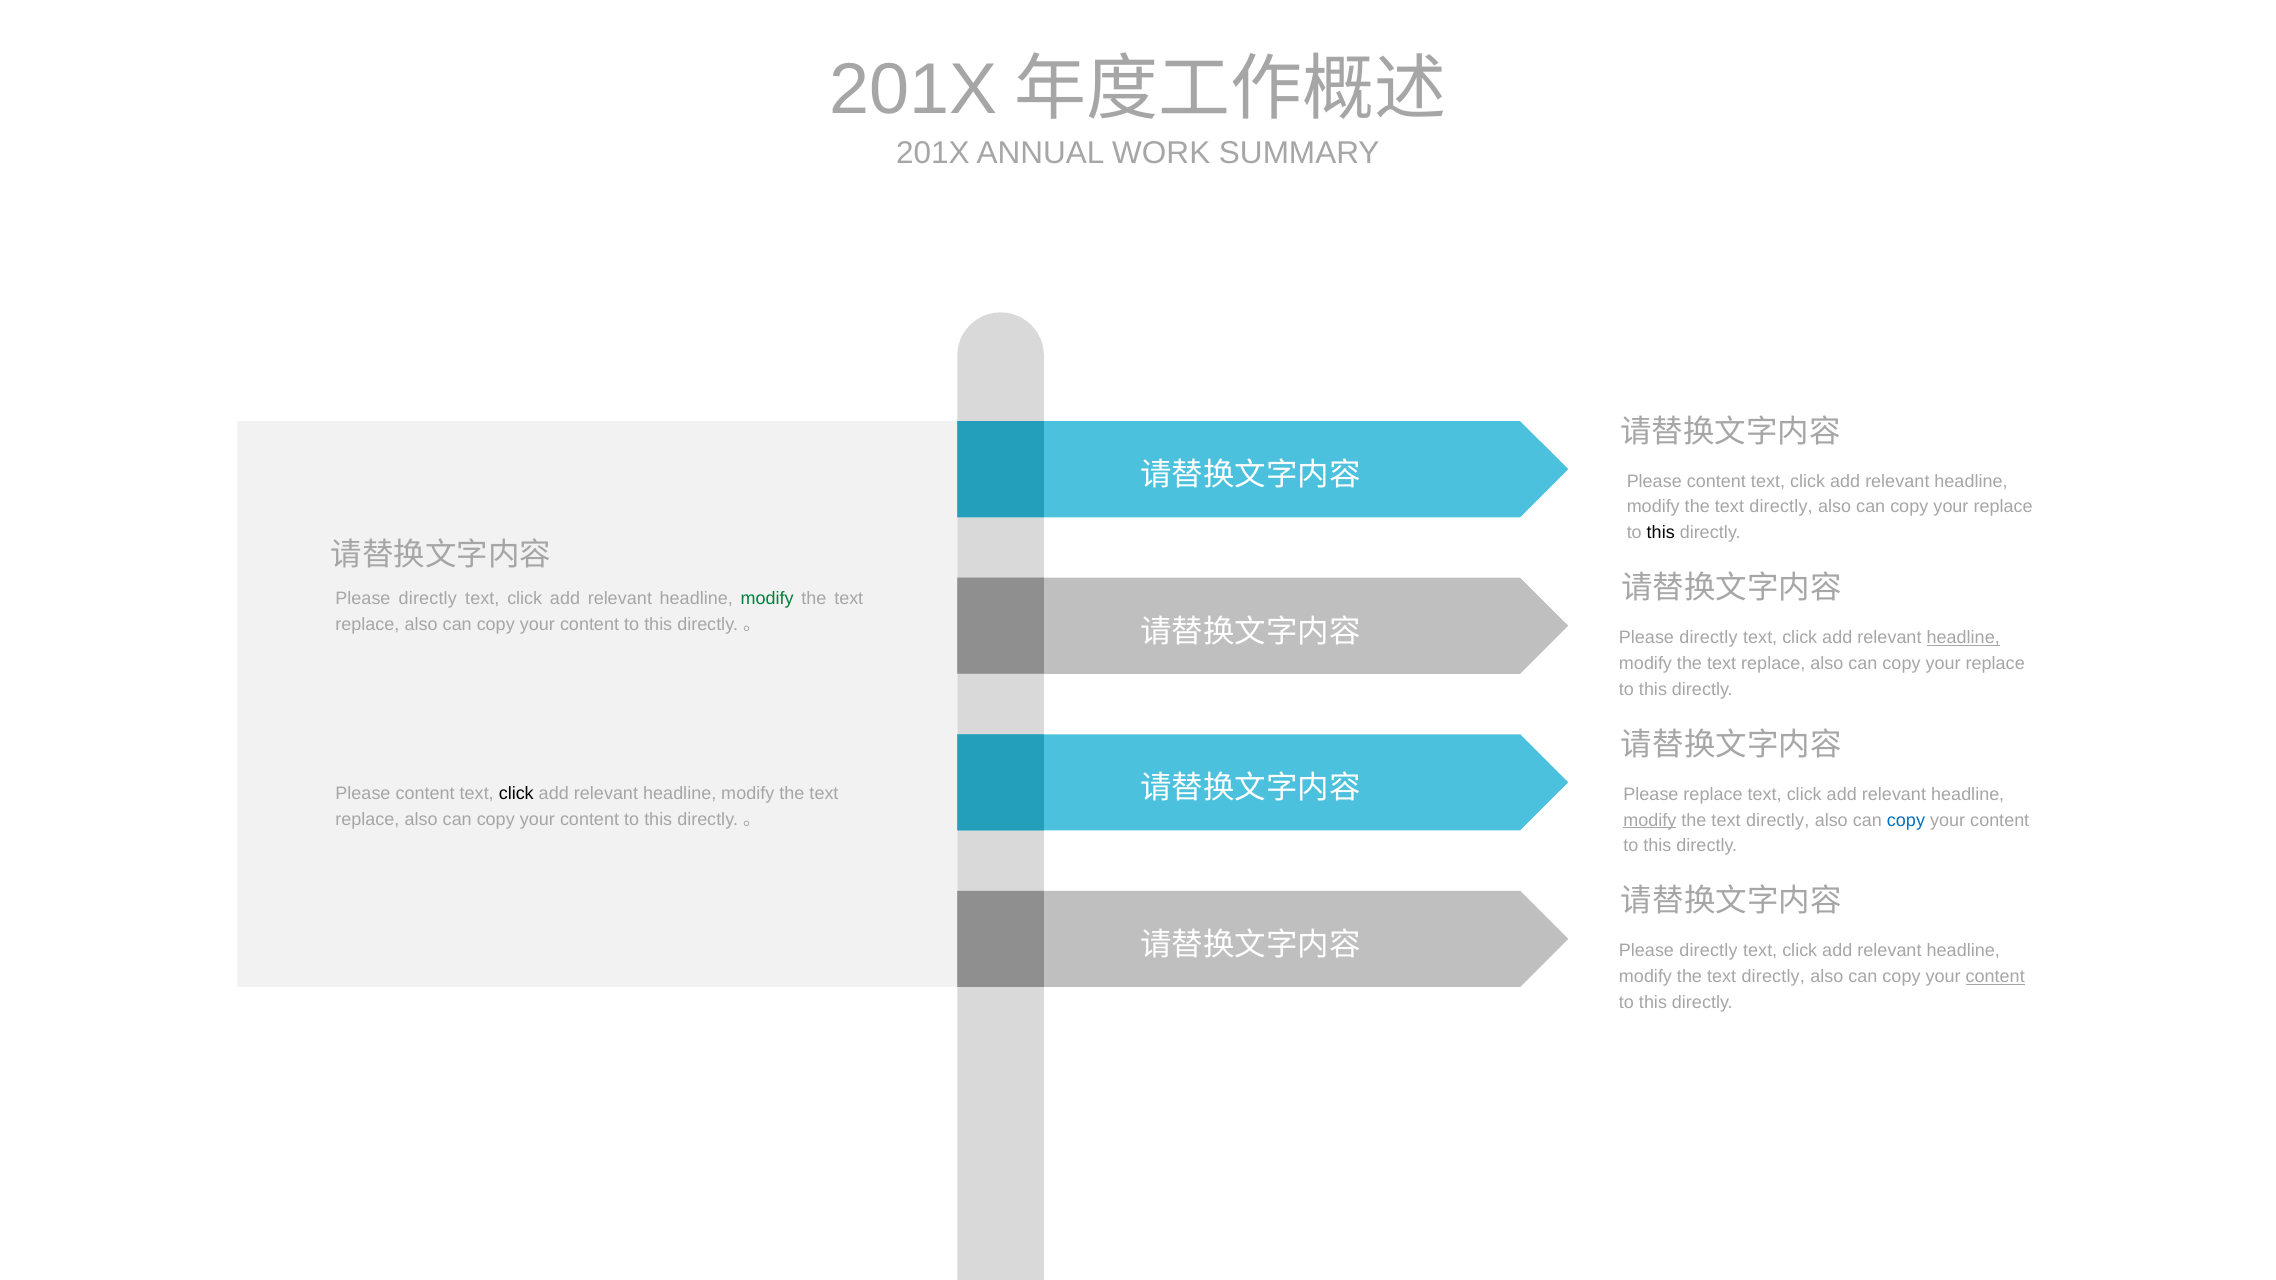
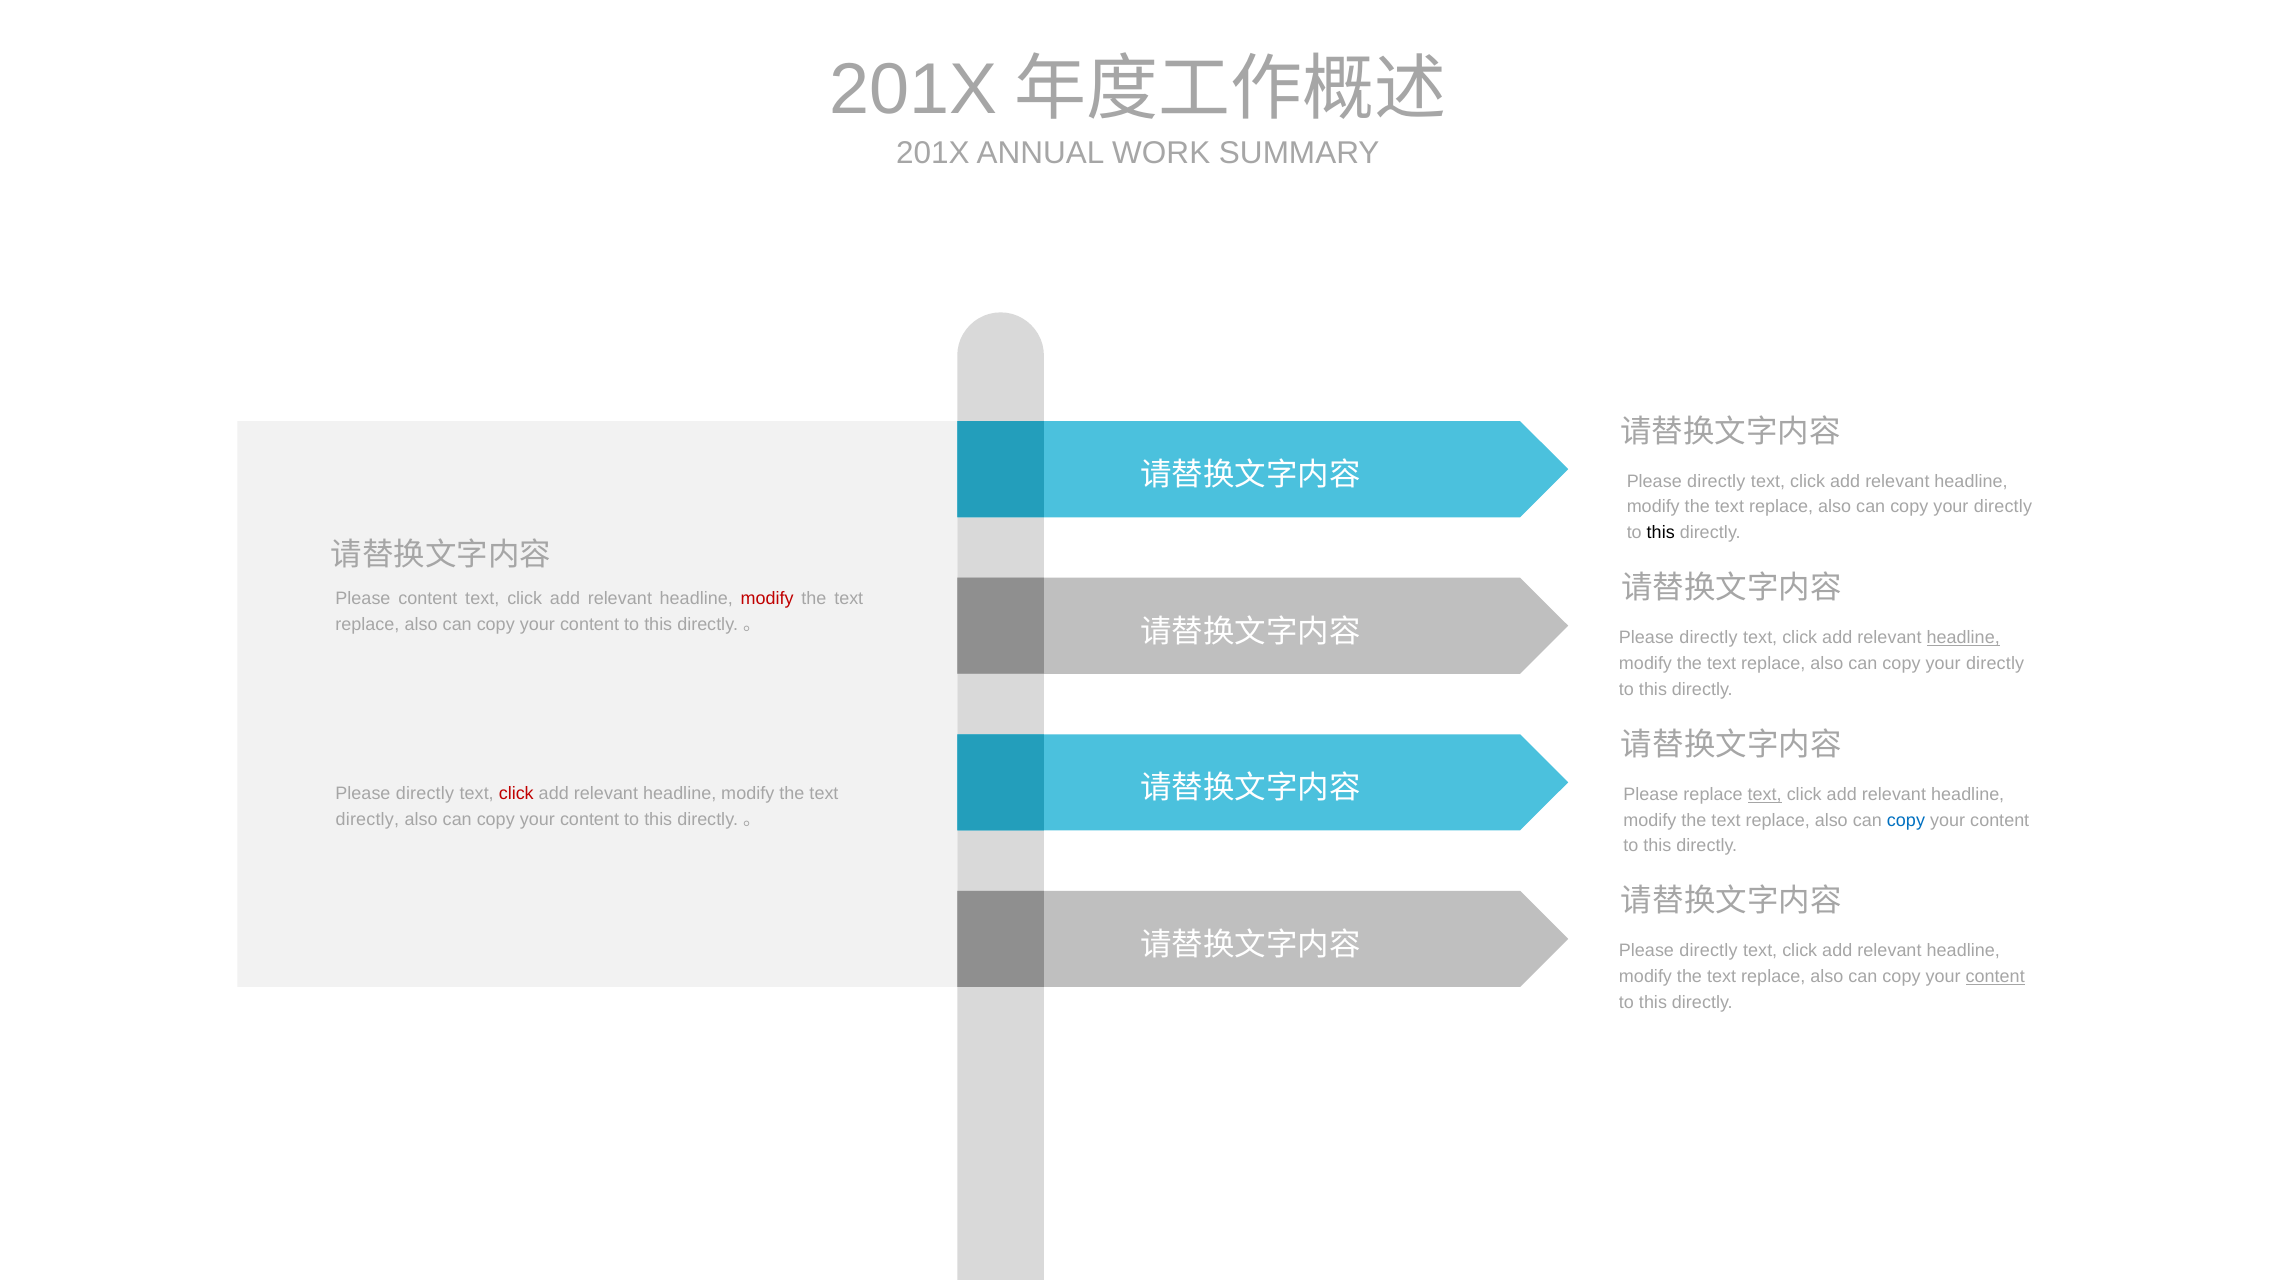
content at (1716, 481): content -> directly
directly at (1781, 507): directly -> replace
replace at (2003, 507): replace -> directly
directly at (428, 599): directly -> content
modify at (767, 599) colour: green -> red
replace at (1995, 664): replace -> directly
content at (425, 794): content -> directly
click at (516, 794) colour: black -> red
text at (1765, 794) underline: none -> present
replace at (367, 820): replace -> directly
modify at (1650, 820) underline: present -> none
directly at (1778, 820): directly -> replace
directly at (1773, 977): directly -> replace
